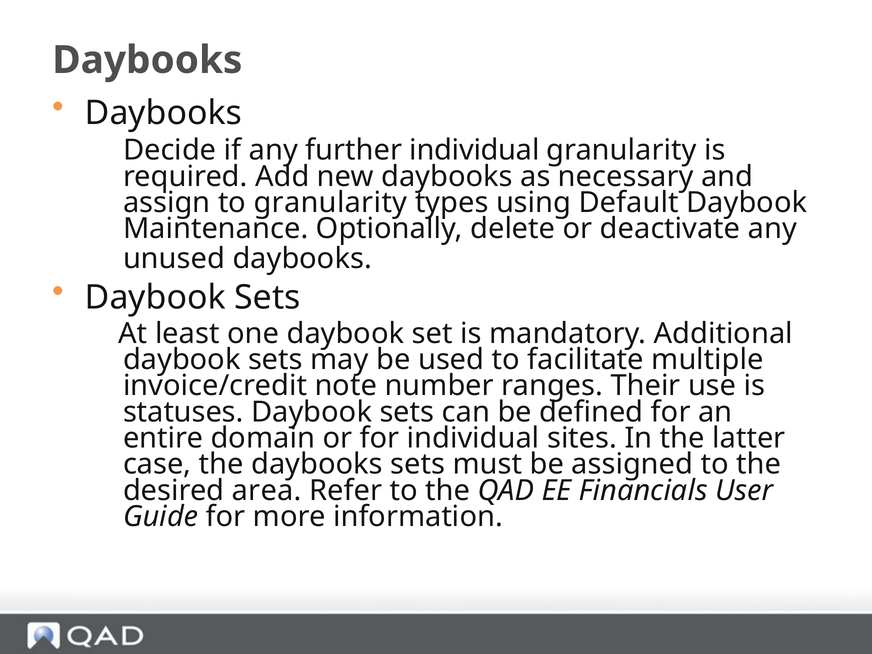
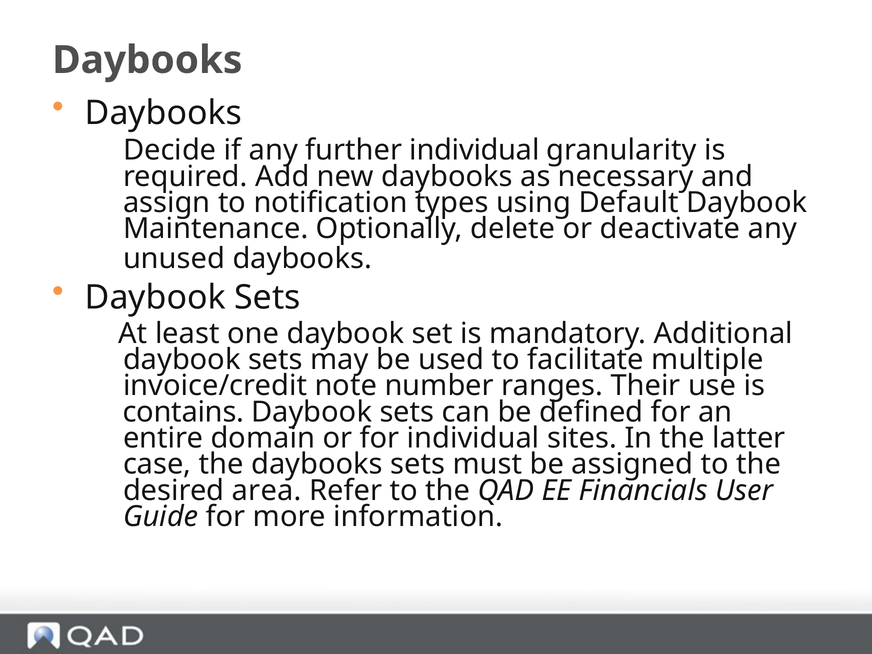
to granularity: granularity -> notification
statuses: statuses -> contains
